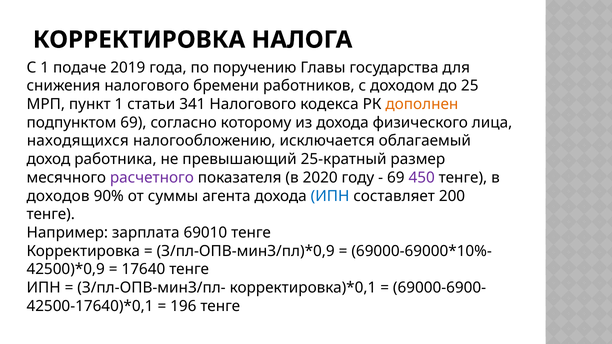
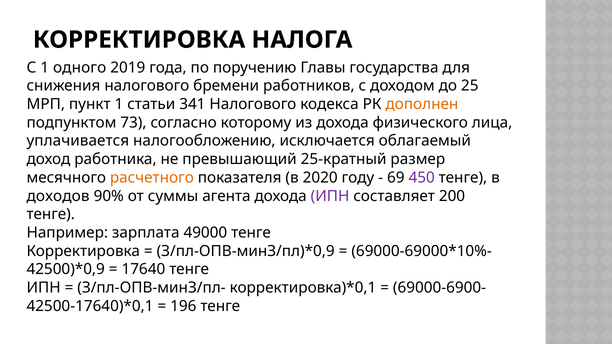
подаче: подаче -> одного
подпунктом 69: 69 -> 73
находящихся: находящихся -> уплачивается
расчетного colour: purple -> orange
ИПН at (330, 196) colour: blue -> purple
69010: 69010 -> 49000
